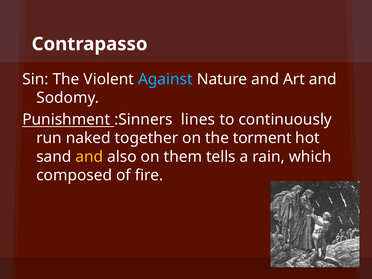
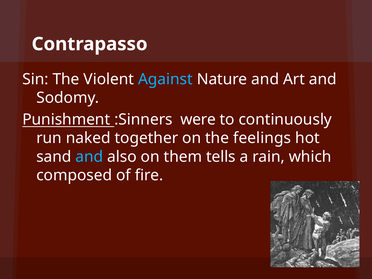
lines: lines -> were
torment: torment -> feelings
and at (89, 157) colour: yellow -> light blue
